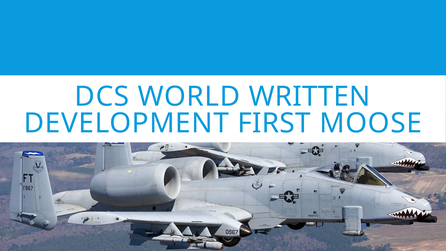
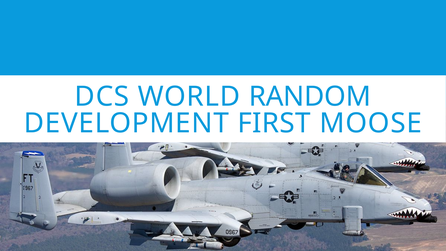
WRITTEN: WRITTEN -> RANDOM
